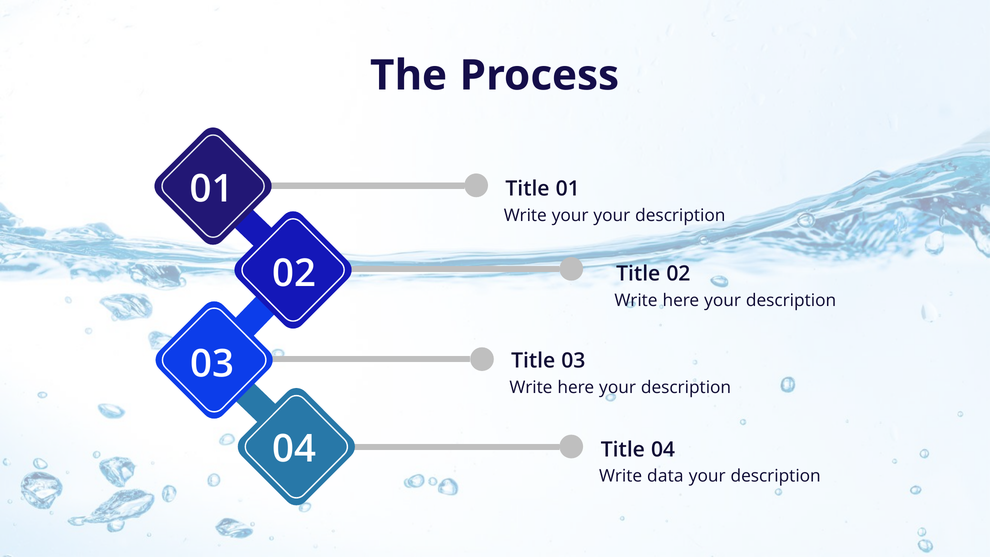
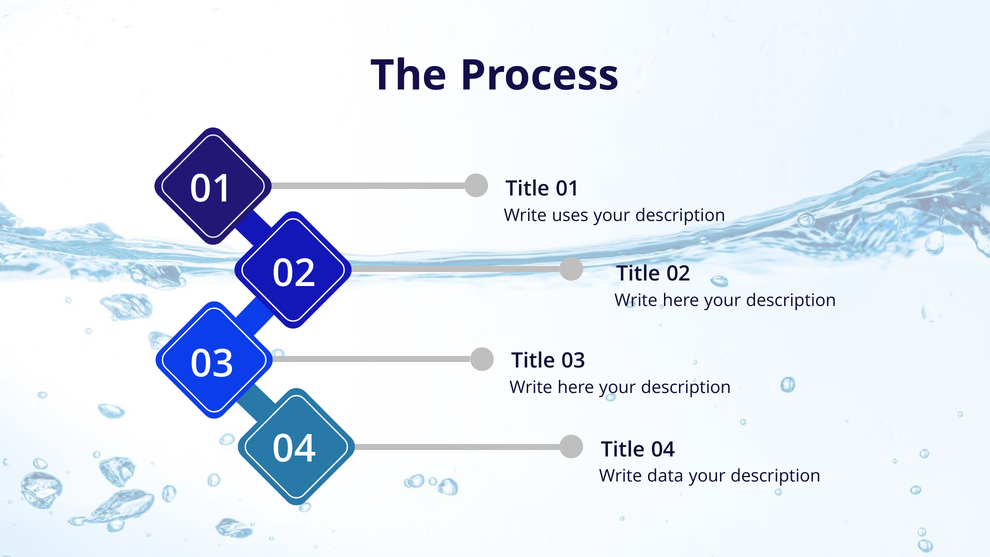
Write your: your -> uses
